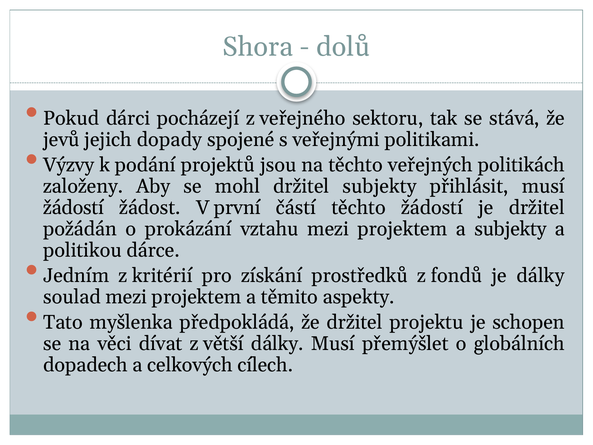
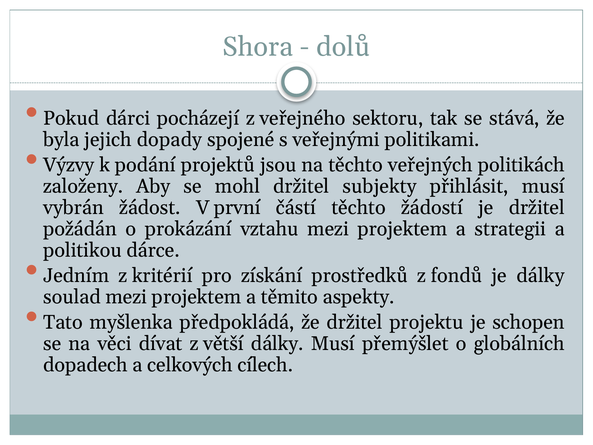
jevů: jevů -> byla
žádostí at (74, 207): žádostí -> vybrán
a subjekty: subjekty -> strategii
